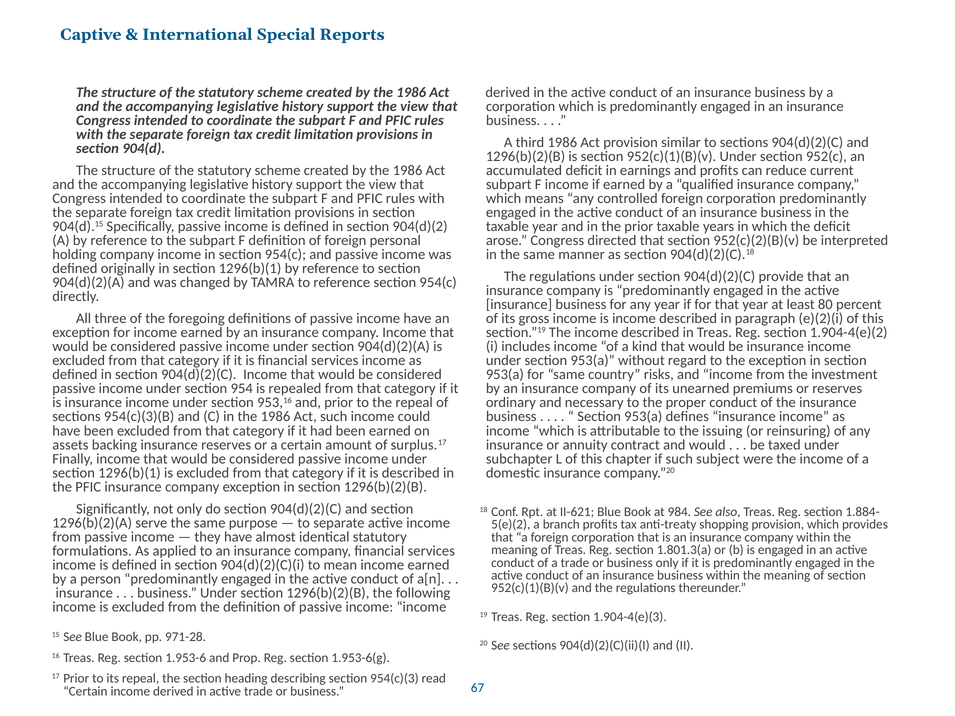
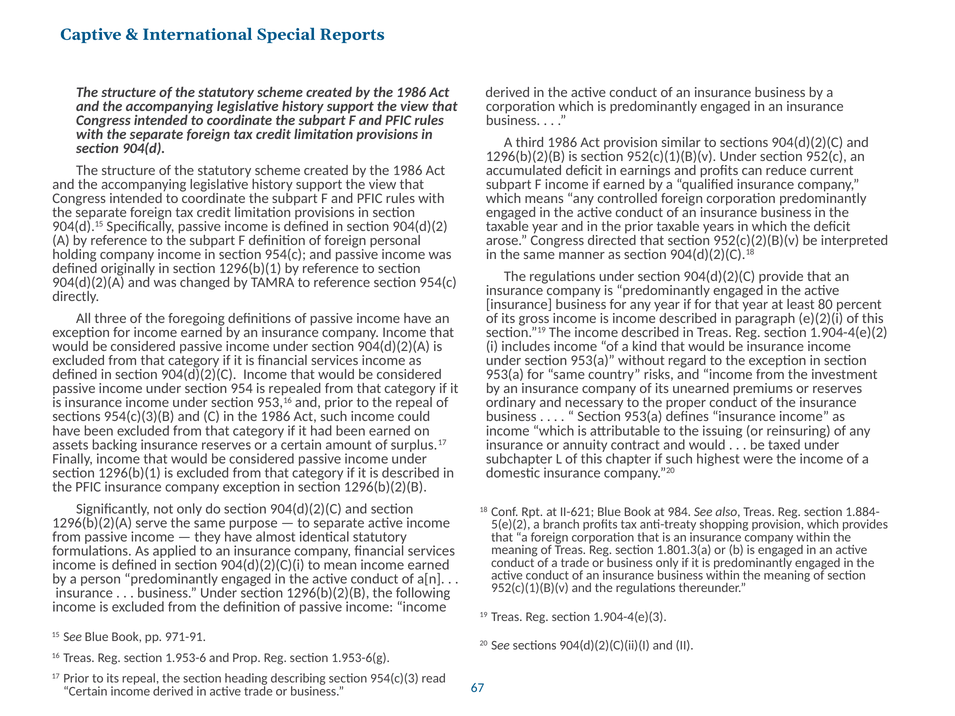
subject: subject -> highest
971-28: 971-28 -> 971-91
